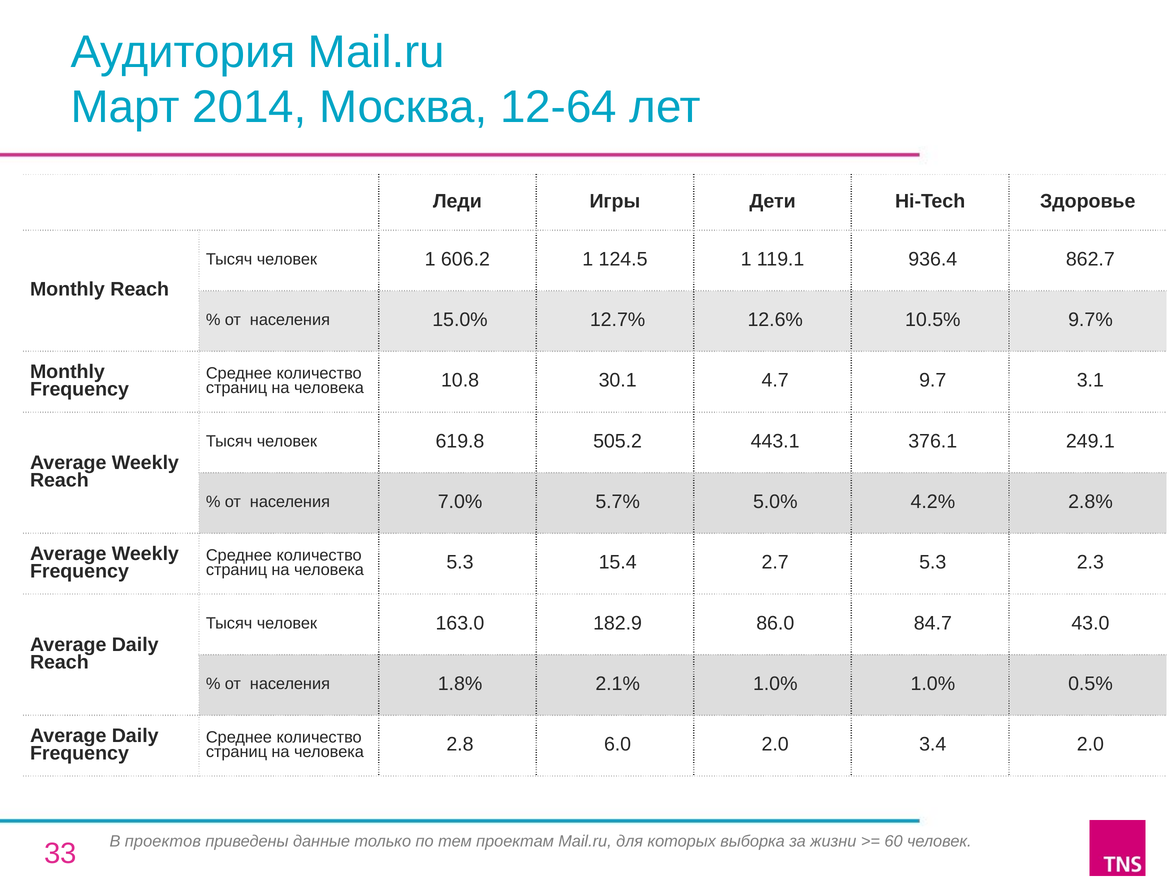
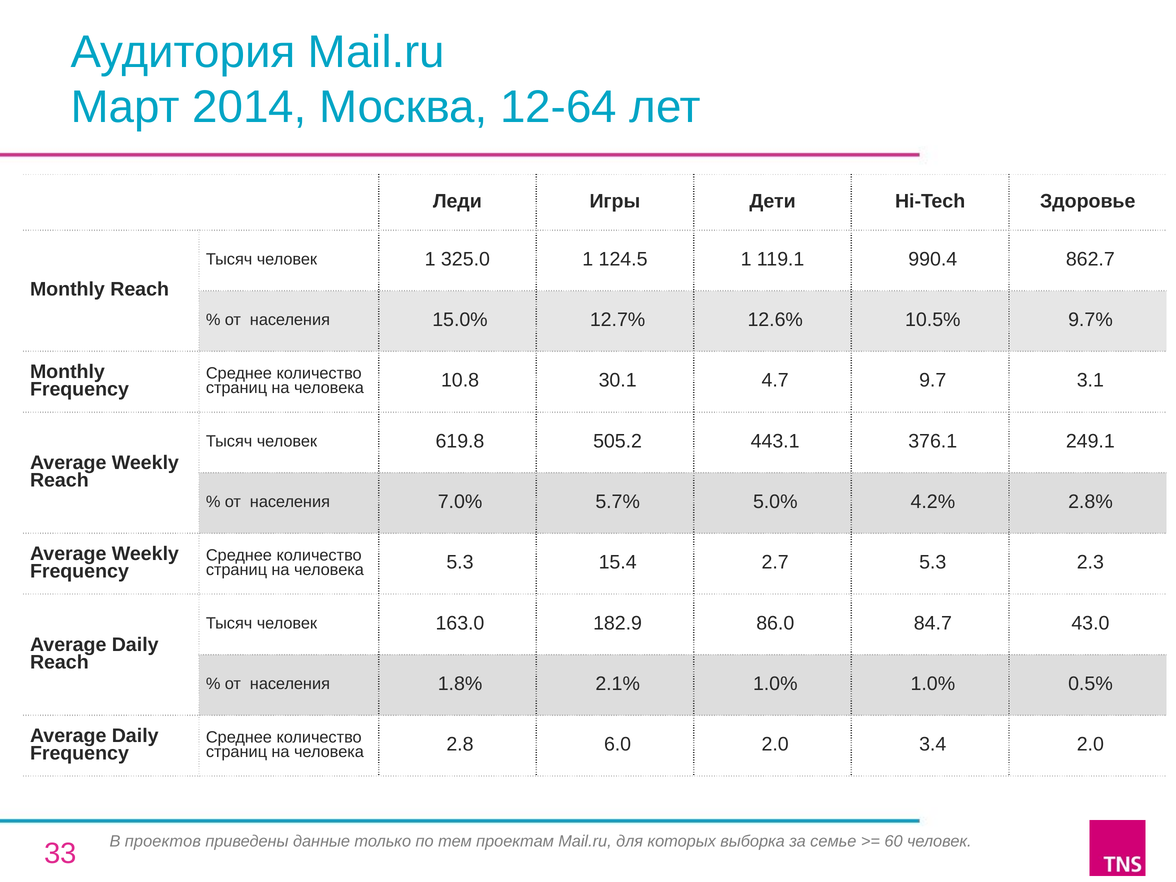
606.2: 606.2 -> 325.0
936.4: 936.4 -> 990.4
жизни: жизни -> семье
